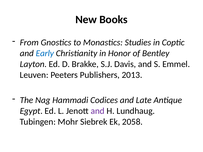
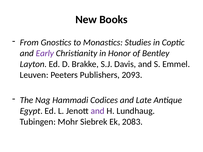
Early colour: blue -> purple
2013: 2013 -> 2093
2058: 2058 -> 2083
